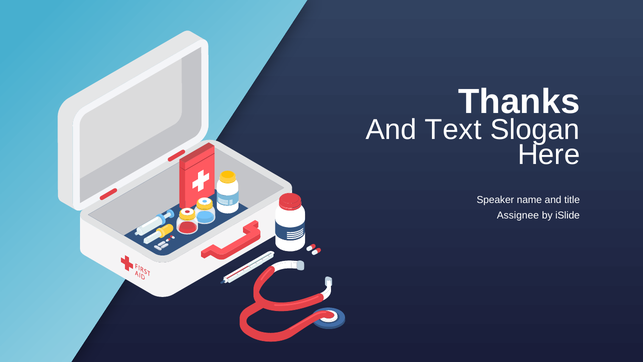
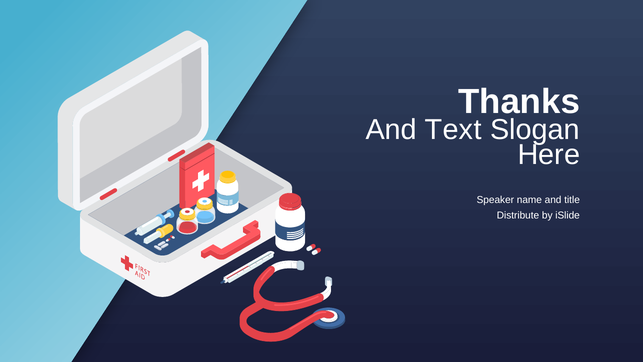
Assignee: Assignee -> Distribute
